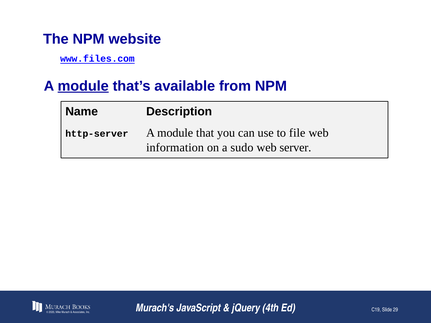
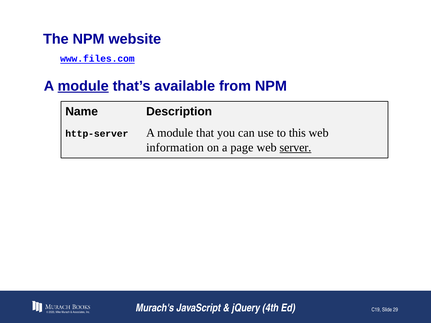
file: file -> this
sudo: sudo -> page
server underline: none -> present
